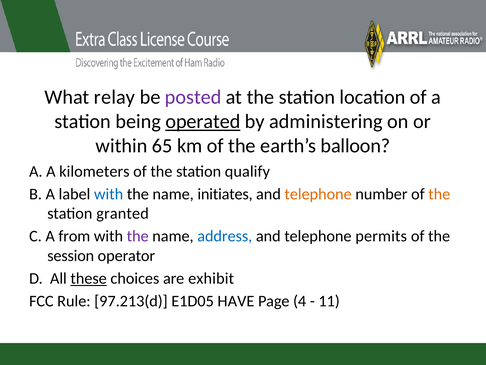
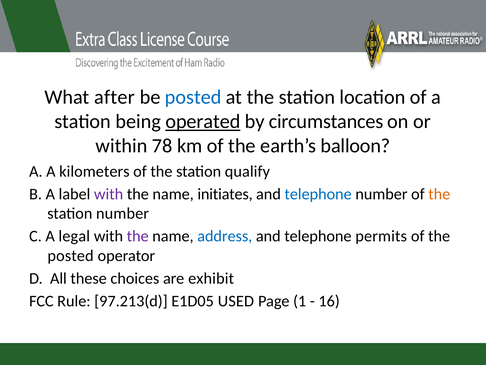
relay: relay -> after
posted at (193, 97) colour: purple -> blue
administering: administering -> circumstances
65: 65 -> 78
with at (109, 194) colour: blue -> purple
telephone at (318, 194) colour: orange -> blue
station granted: granted -> number
from: from -> legal
session at (71, 255): session -> posted
these underline: present -> none
HAVE: HAVE -> USED
4: 4 -> 1
11: 11 -> 16
